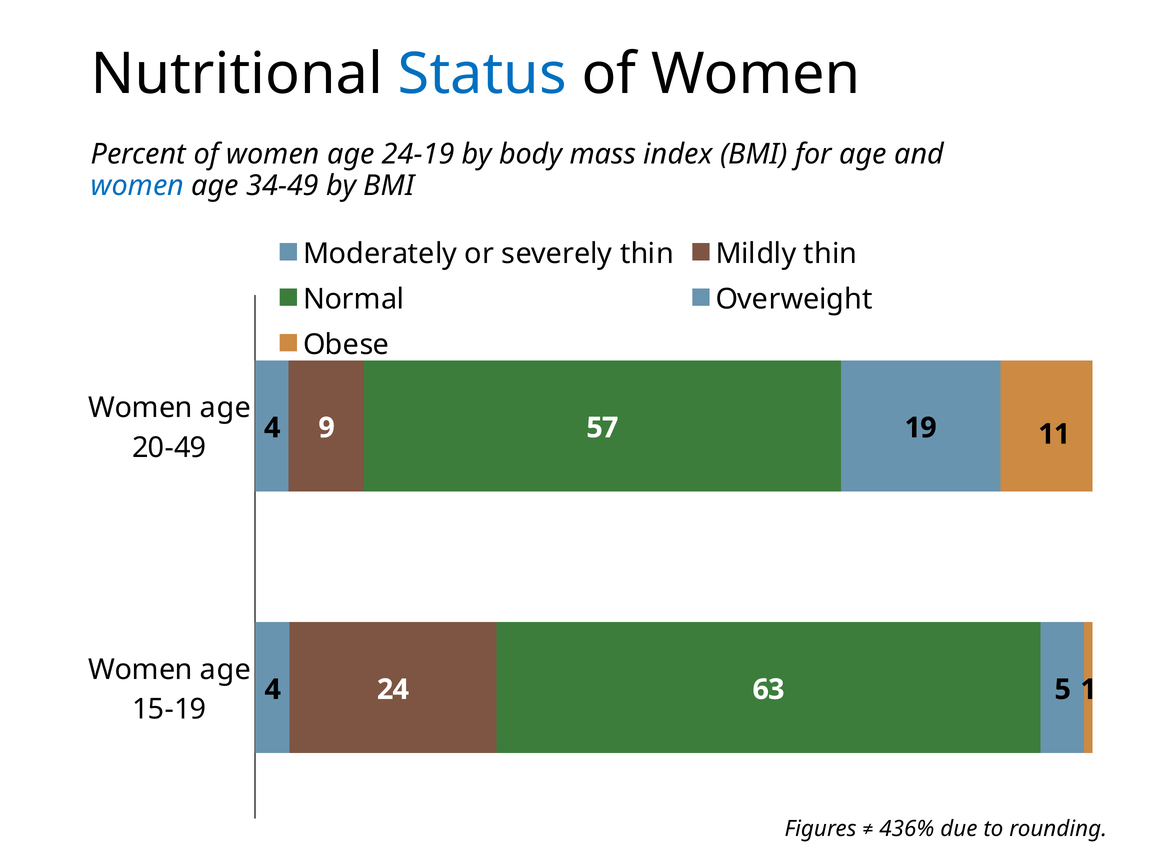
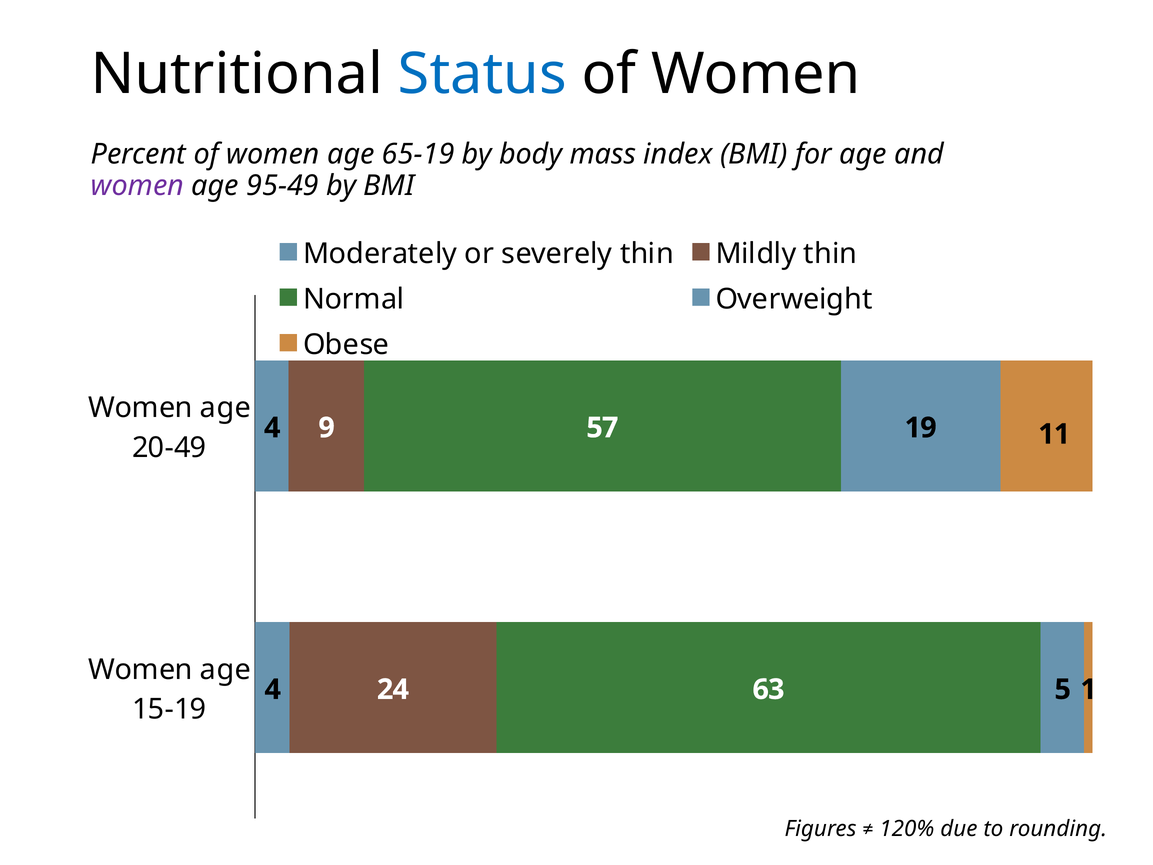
24-19: 24-19 -> 65-19
women at (137, 185) colour: blue -> purple
34-49: 34-49 -> 95-49
436%: 436% -> 120%
